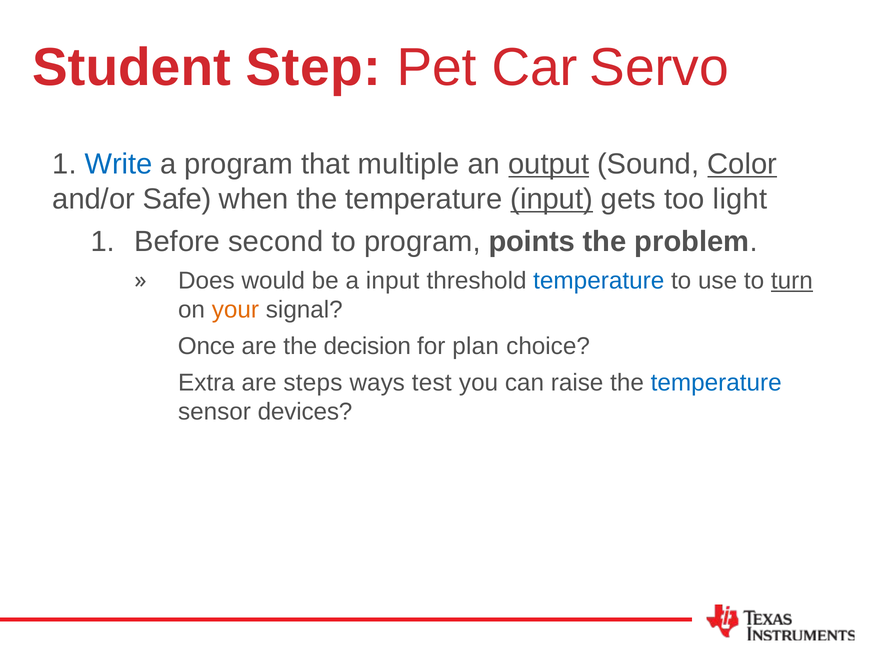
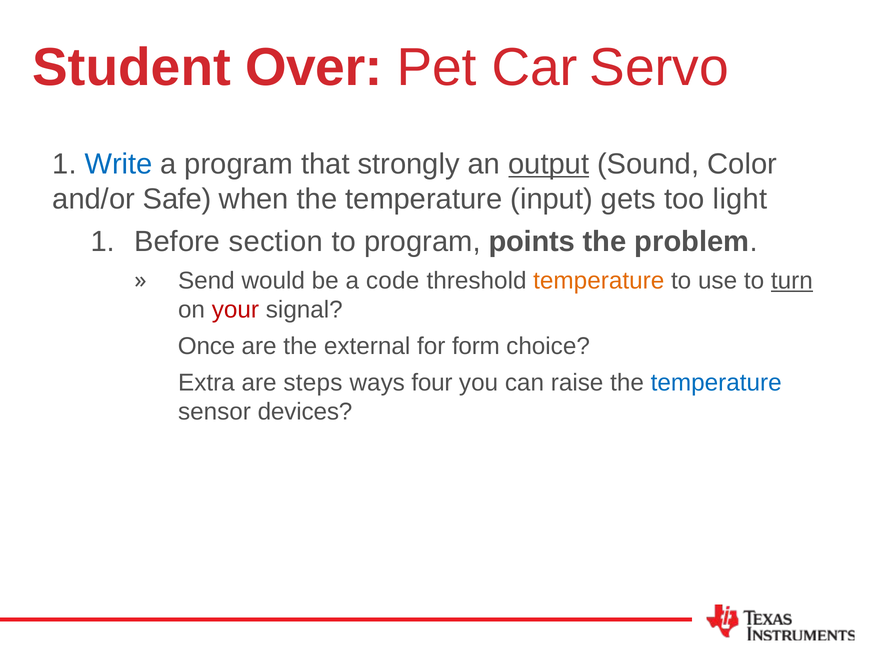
Step: Step -> Over
multiple: multiple -> strongly
Color underline: present -> none
input at (552, 199) underline: present -> none
second: second -> section
Does: Does -> Send
a input: input -> code
temperature at (599, 280) colour: blue -> orange
your colour: orange -> red
decision: decision -> external
plan: plan -> form
test: test -> four
